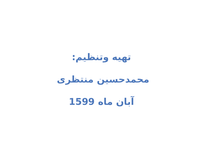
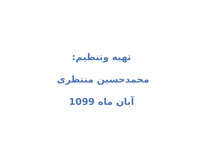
1599: 1599 -> 1099
